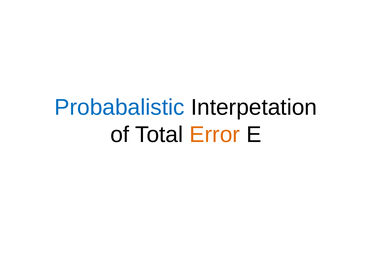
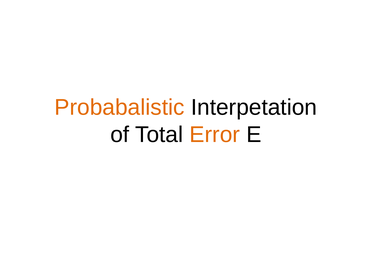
Probabalistic colour: blue -> orange
